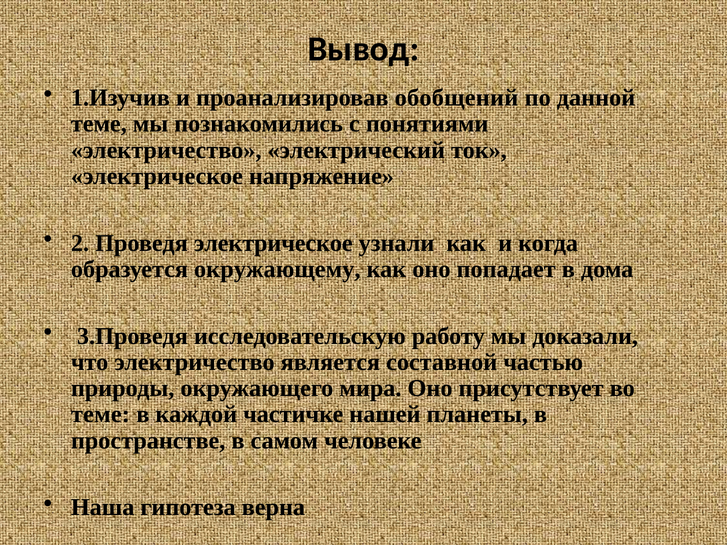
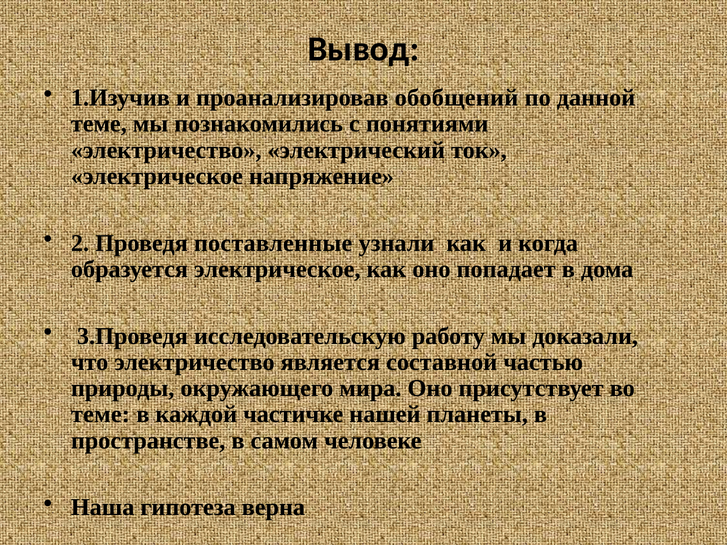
Проведя электрическое: электрическое -> поставленные
образуется окружающему: окружающему -> электрическое
